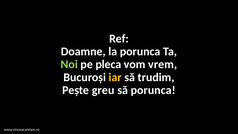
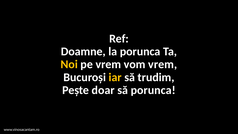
Noi colour: light green -> yellow
pe pleca: pleca -> vrem
greu: greu -> doar
